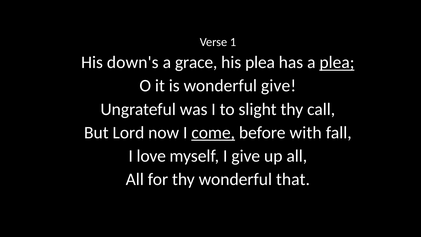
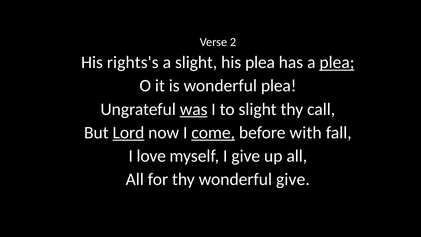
1: 1 -> 2
down's: down's -> rights's
a grace: grace -> slight
wonderful give: give -> plea
was underline: none -> present
Lord underline: none -> present
wonderful that: that -> give
